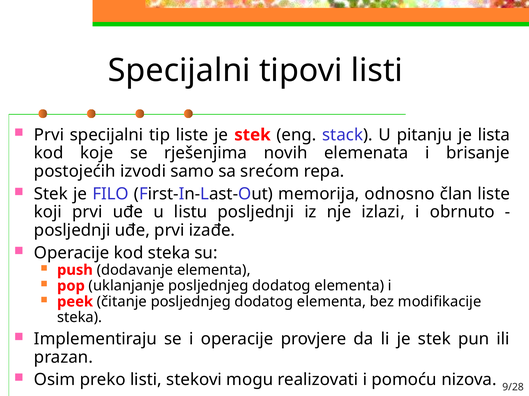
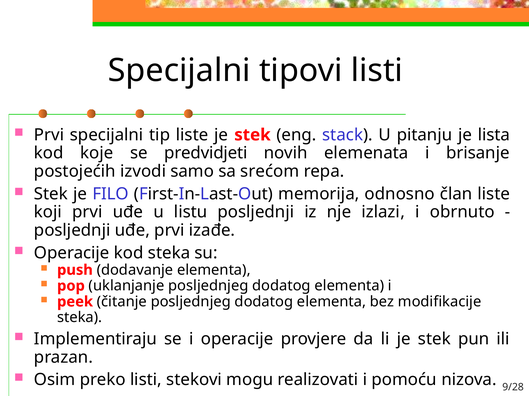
rješenjima: rješenjima -> predvidjeti
